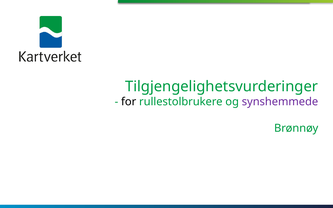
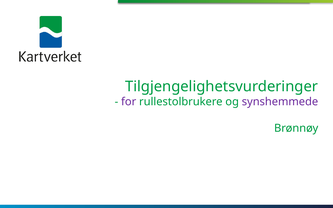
for colour: black -> purple
